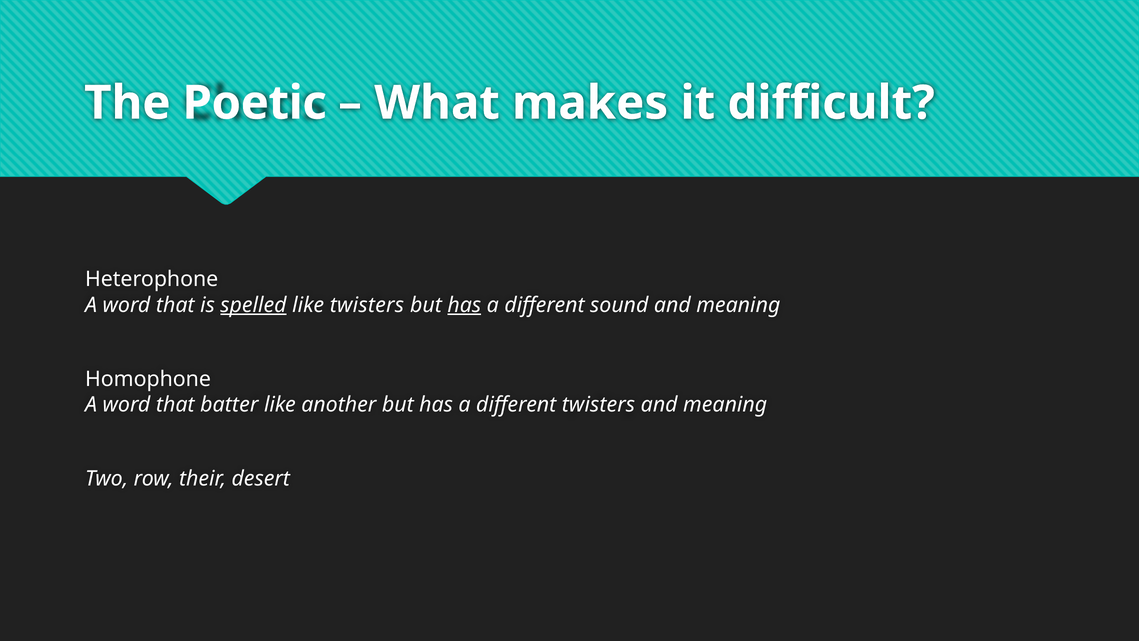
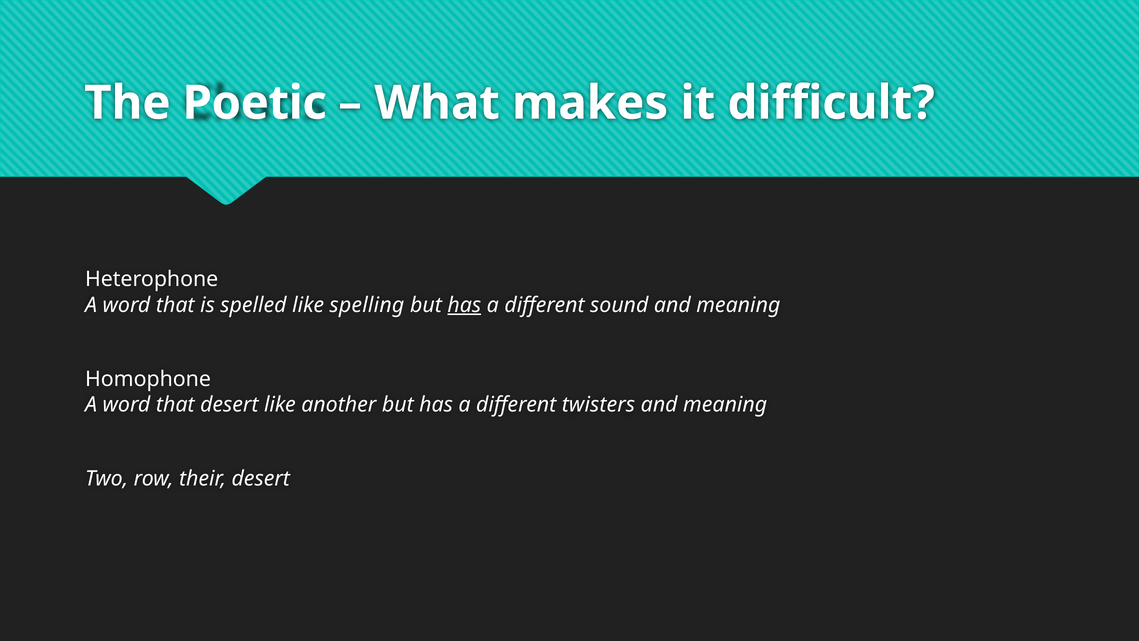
spelled underline: present -> none
like twisters: twisters -> spelling
that batter: batter -> desert
